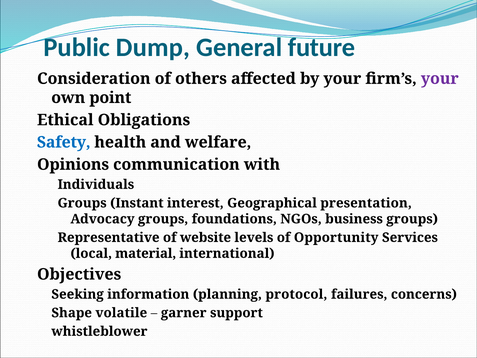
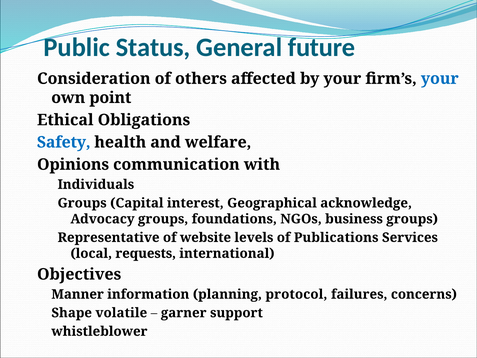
Dump: Dump -> Status
your at (440, 79) colour: purple -> blue
Instant: Instant -> Capital
presentation: presentation -> acknowledge
Opportunity: Opportunity -> Publications
material: material -> requests
Seeking: Seeking -> Manner
